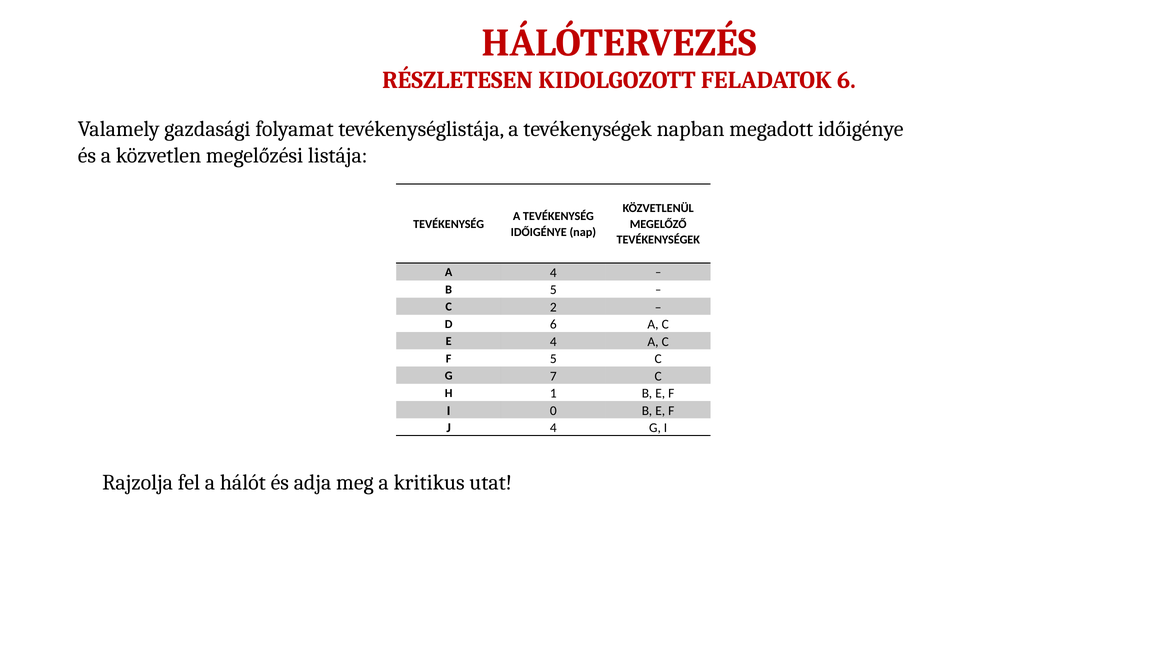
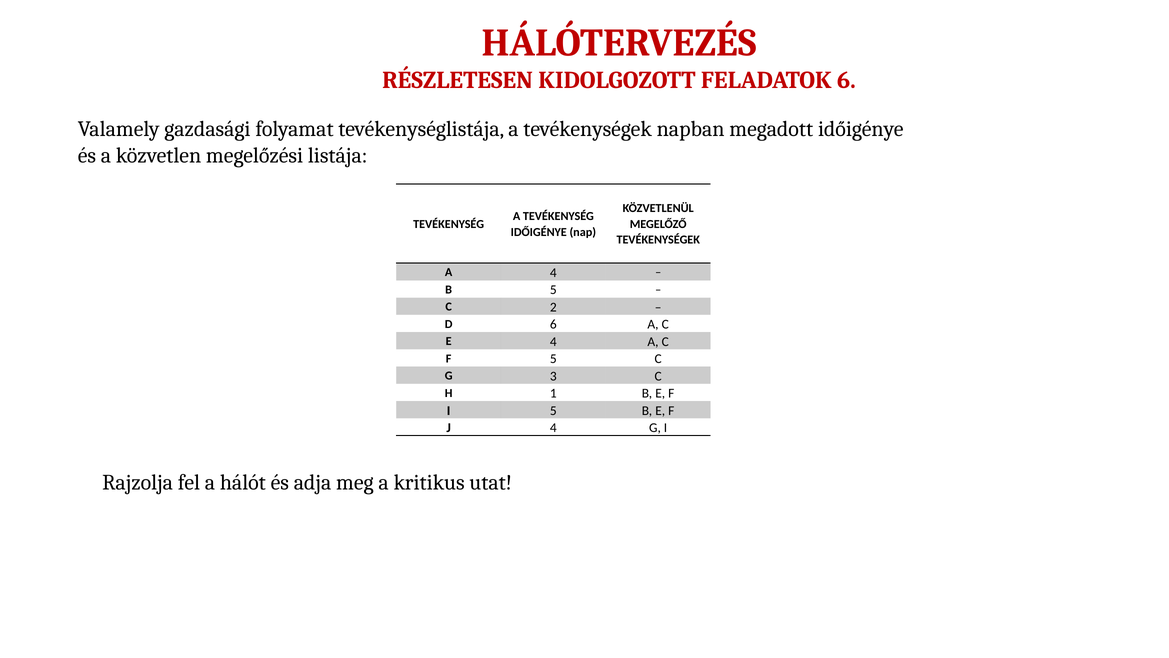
7: 7 -> 3
I 0: 0 -> 5
